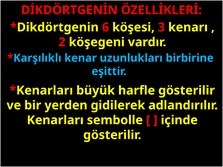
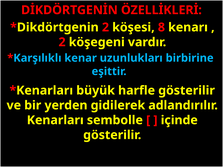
6 at (105, 27): 6 -> 2
3: 3 -> 8
